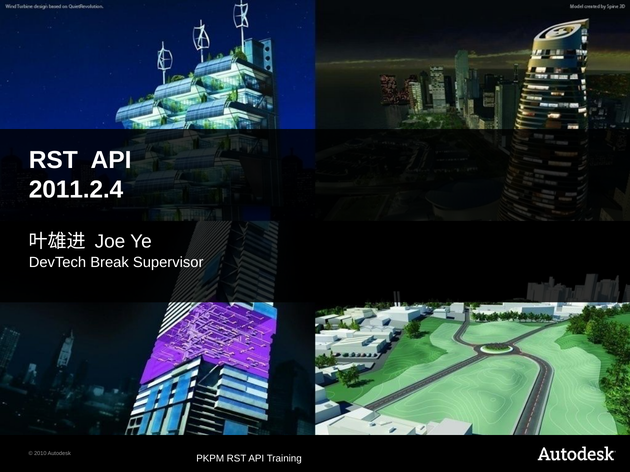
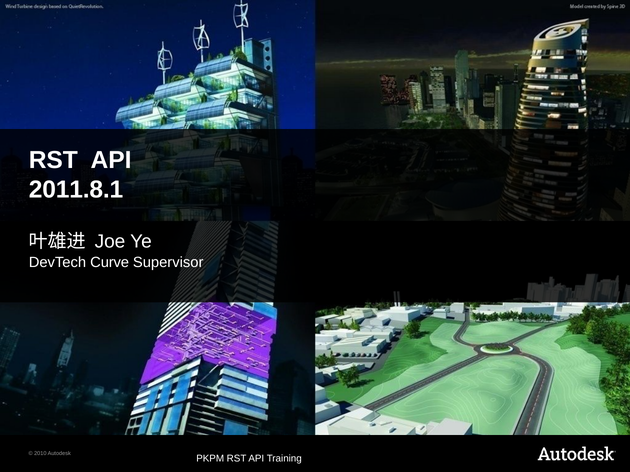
2011.2.4: 2011.2.4 -> 2011.8.1
Break: Break -> Curve
